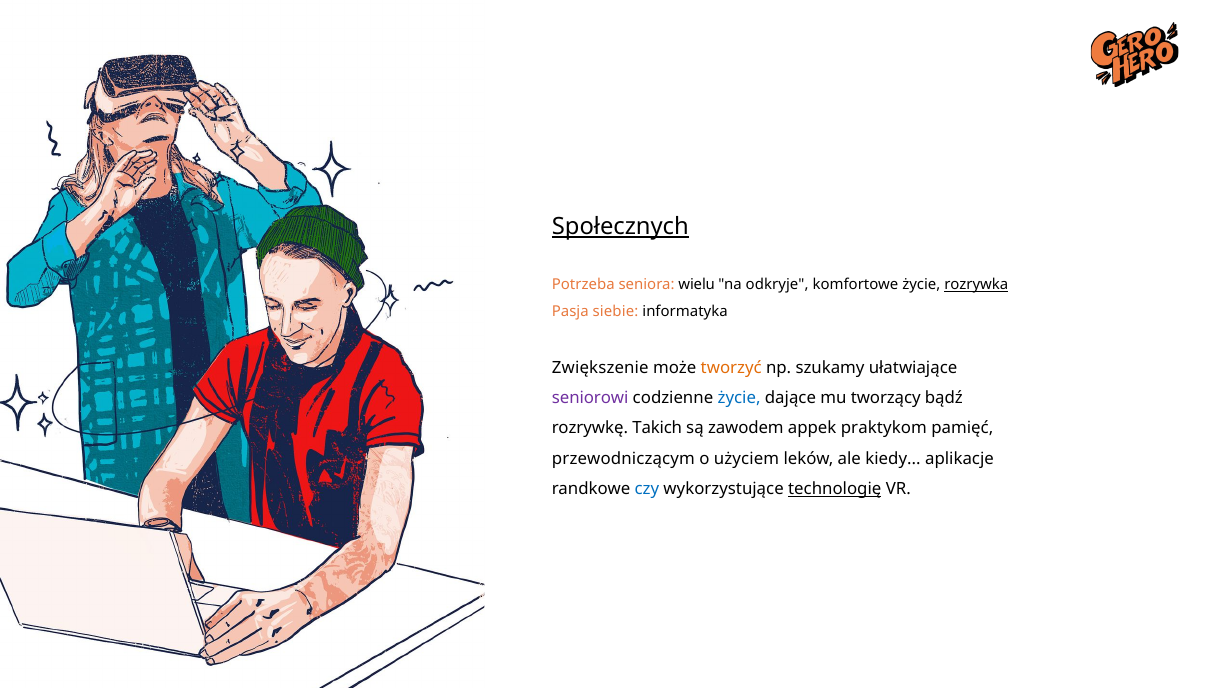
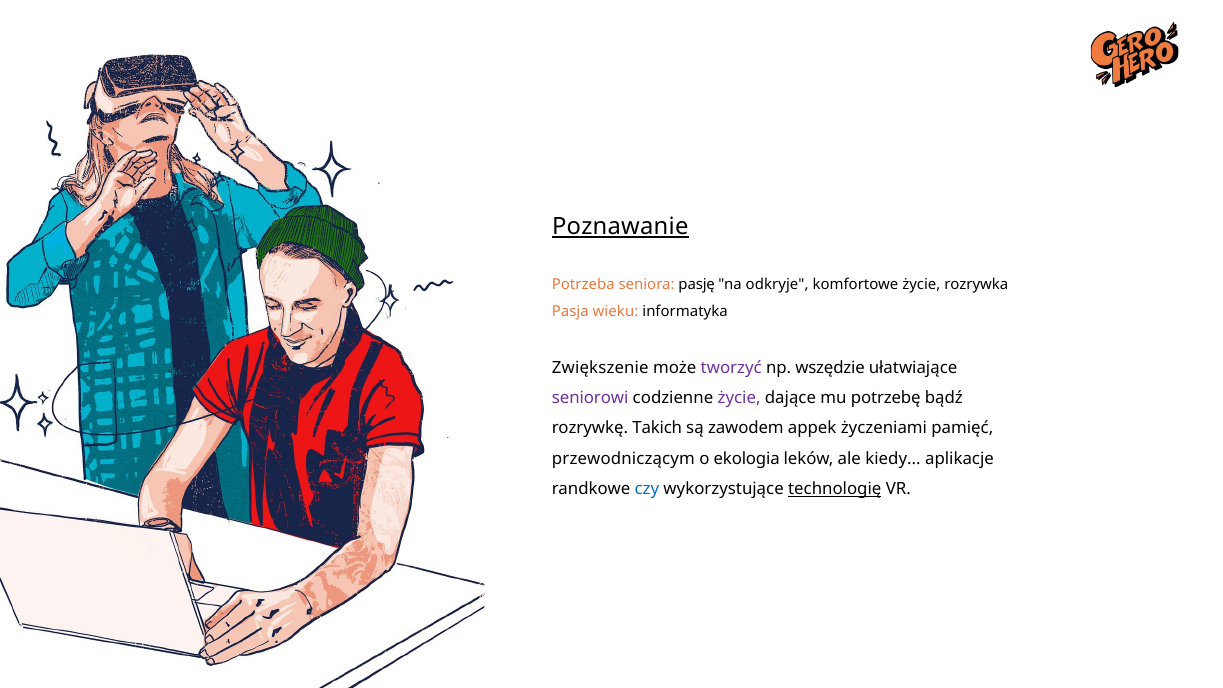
Społecznych: Społecznych -> Poznawanie
wielu: wielu -> pasję
rozrywka underline: present -> none
siebie: siebie -> wieku
tworzyć colour: orange -> purple
szukamy: szukamy -> wszędzie
życie at (739, 398) colour: blue -> purple
tworzący: tworzący -> potrzebę
praktykom: praktykom -> życzeniami
użyciem: użyciem -> ekologia
